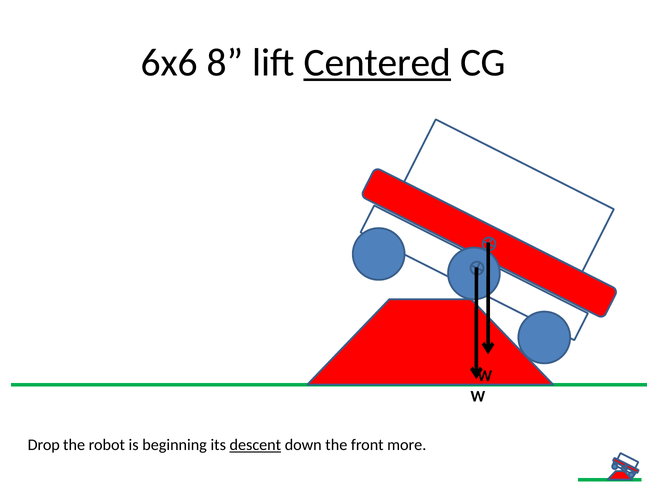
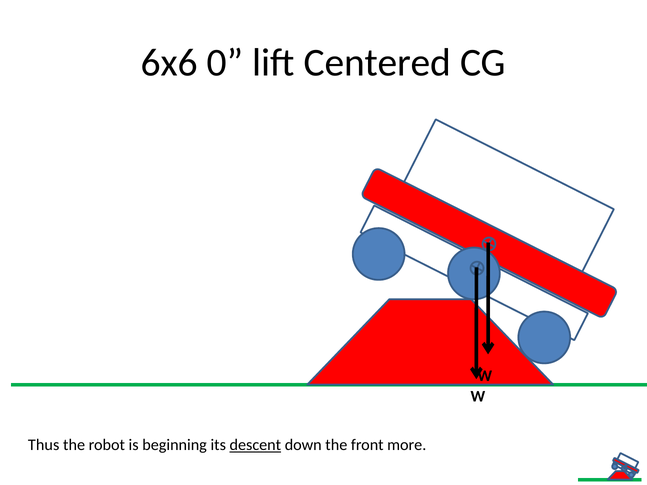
8: 8 -> 0
Centered underline: present -> none
Drop: Drop -> Thus
